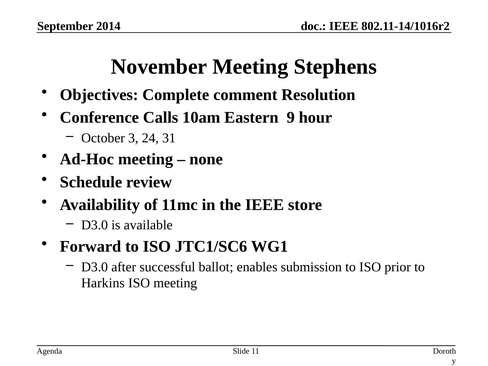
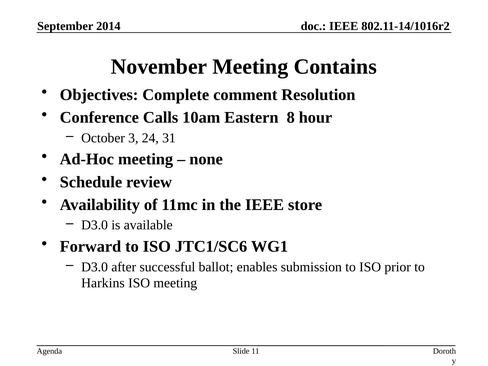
Stephens: Stephens -> Contains
9: 9 -> 8
